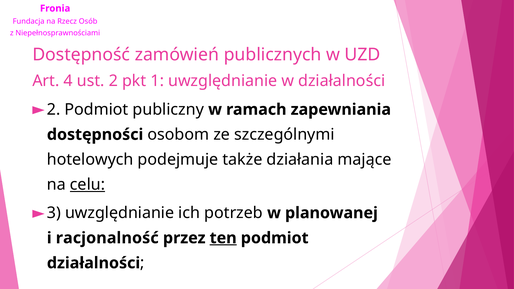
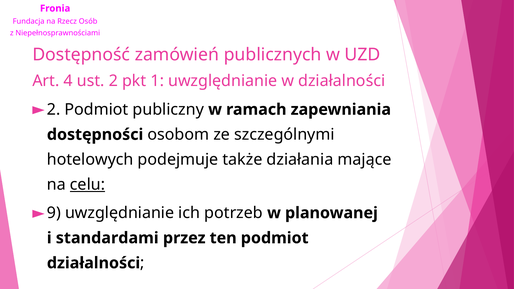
3: 3 -> 9
racjonalność: racjonalność -> standardami
ten underline: present -> none
